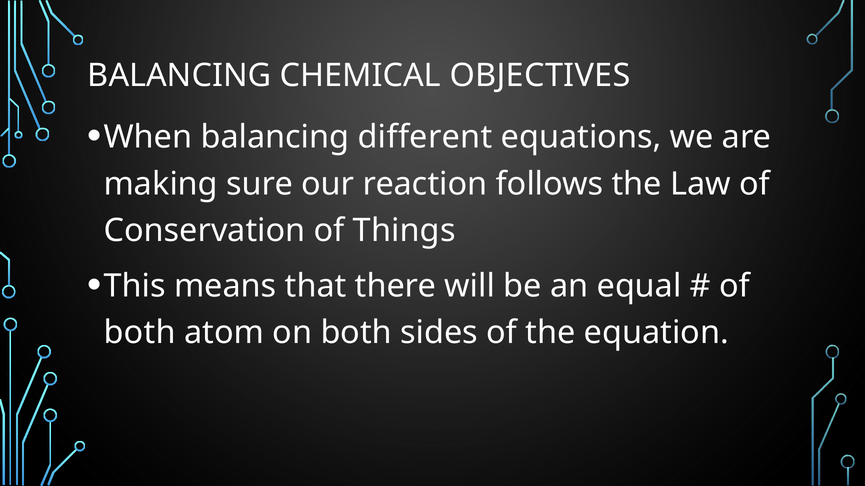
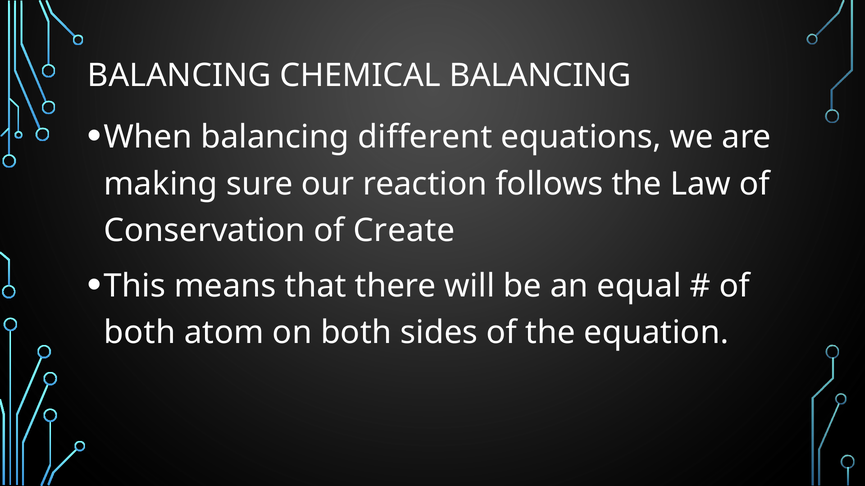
CHEMICAL OBJECTIVES: OBJECTIVES -> BALANCING
Things: Things -> Create
